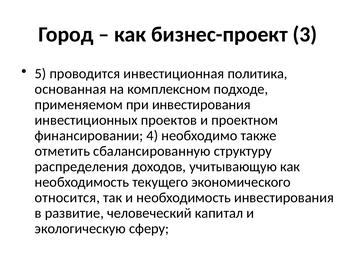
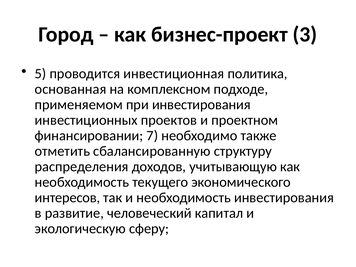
4: 4 -> 7
относится: относится -> интересов
